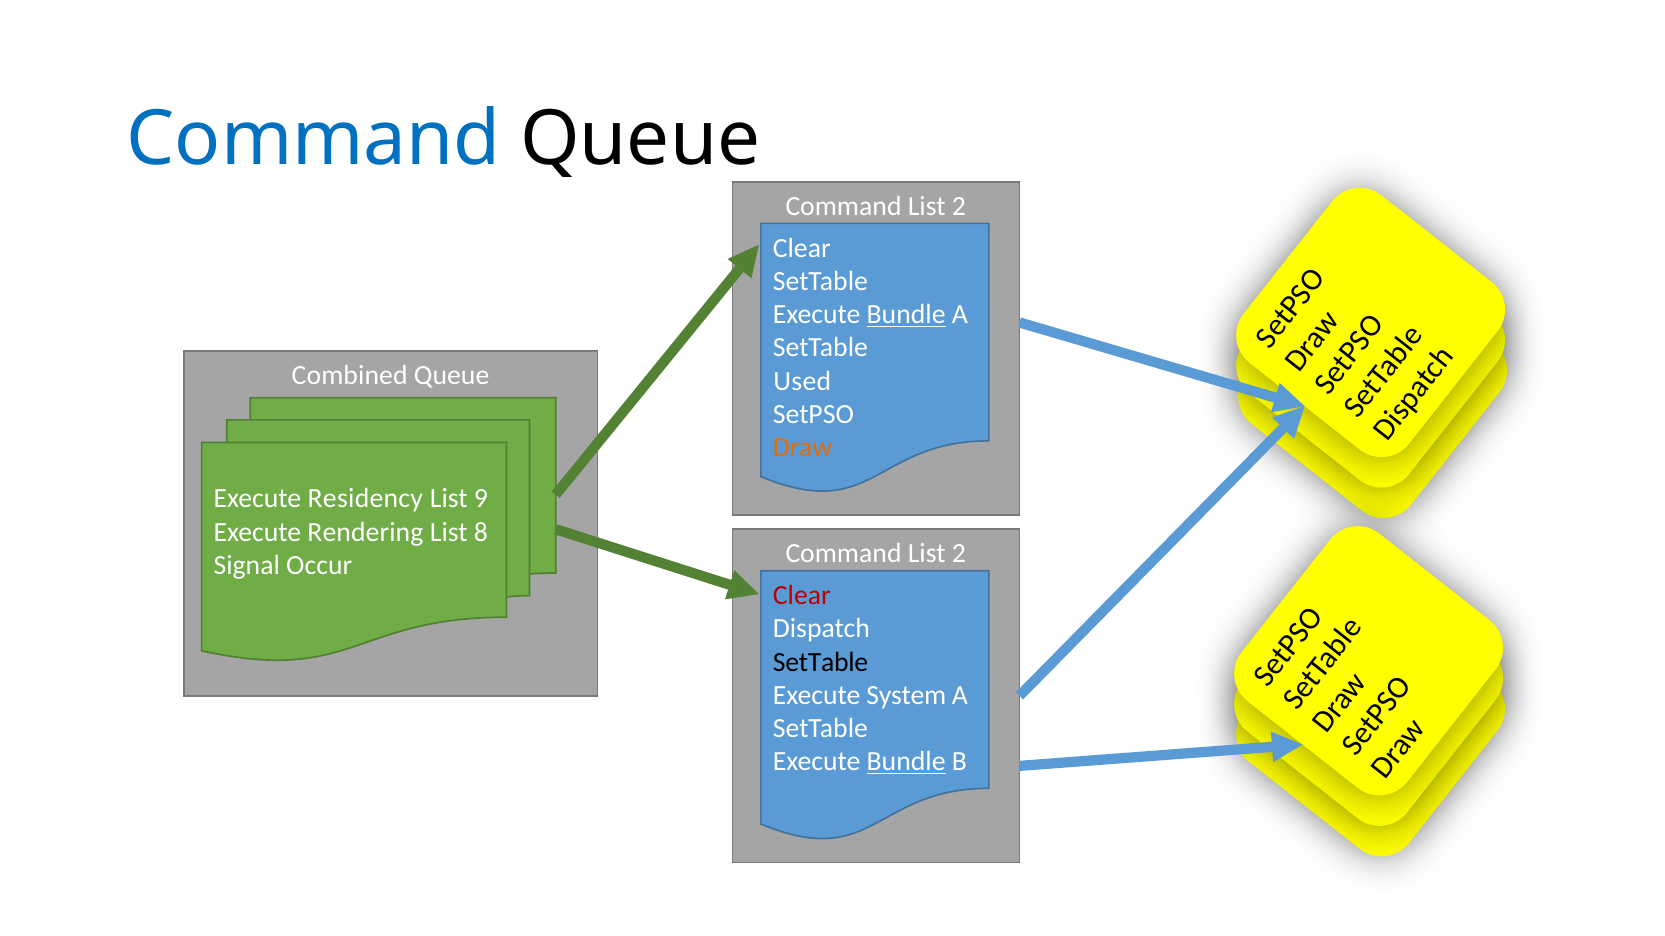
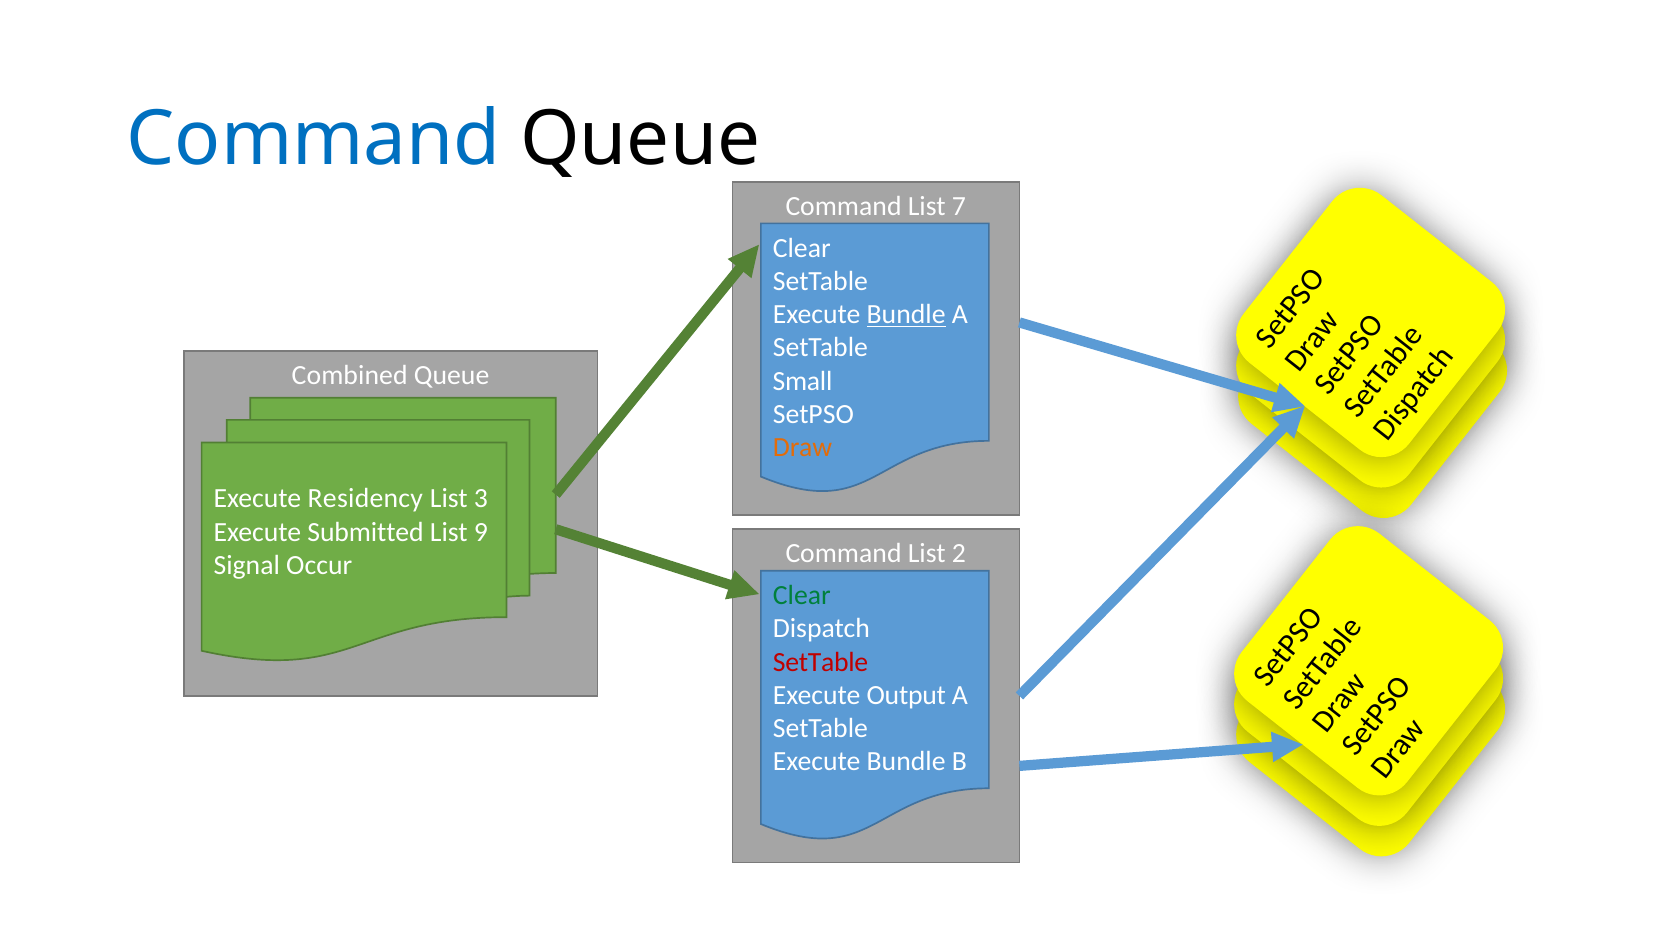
2 at (959, 206): 2 -> 7
Used: Used -> Small
9: 9 -> 3
Rendering: Rendering -> Submitted
8: 8 -> 9
Clear at (802, 596) colour: red -> green
SetTable at (821, 662) colour: black -> red
System: System -> Output
Bundle at (906, 762) underline: present -> none
